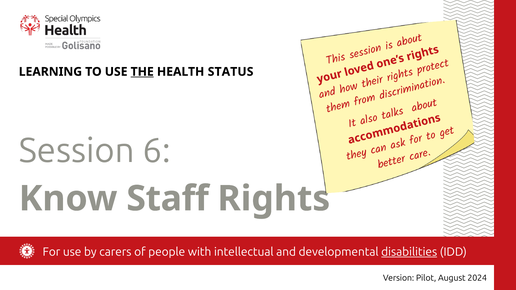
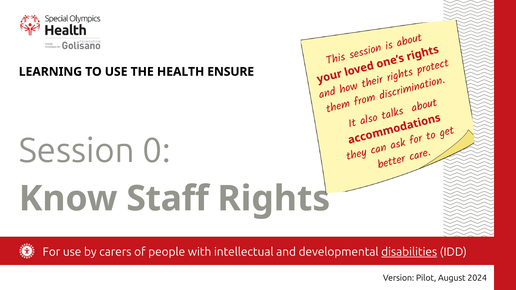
THE underline: present -> none
STATUS: STATUS -> ENSURE
6: 6 -> 0
